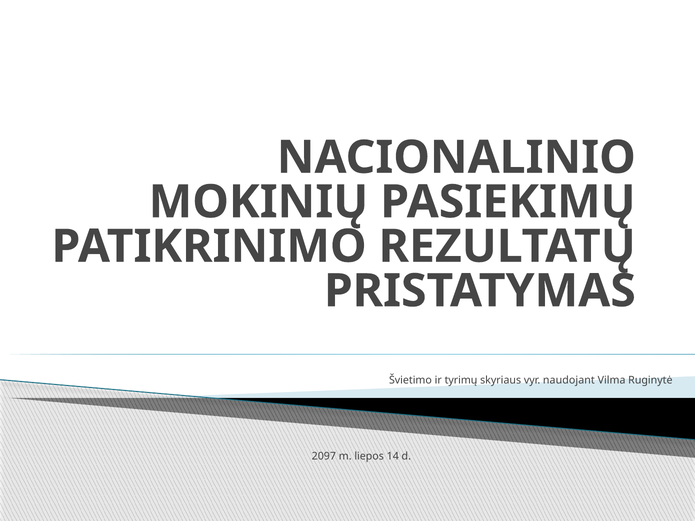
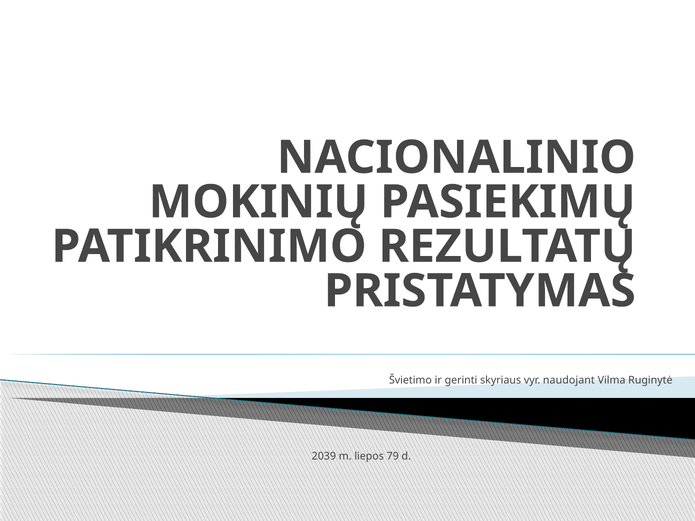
tyrimų: tyrimų -> gerinti
2097: 2097 -> 2039
14: 14 -> 79
